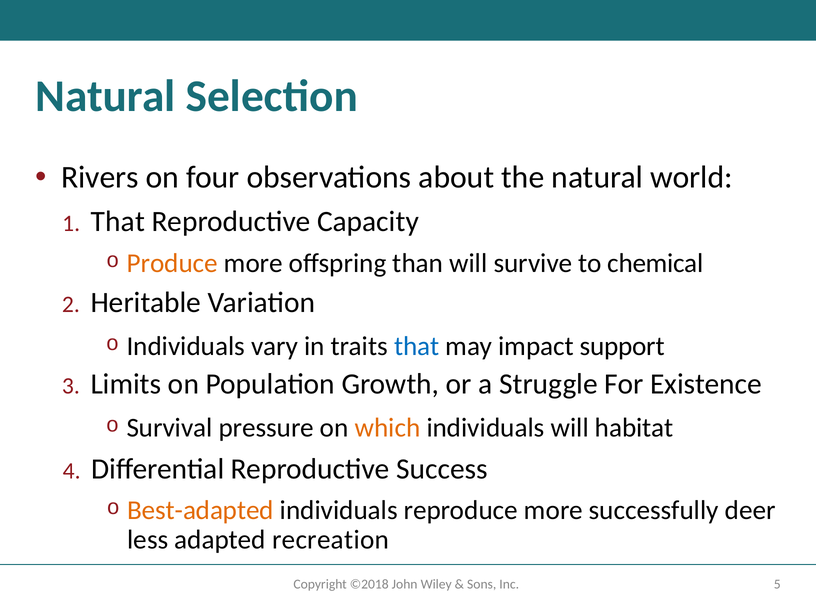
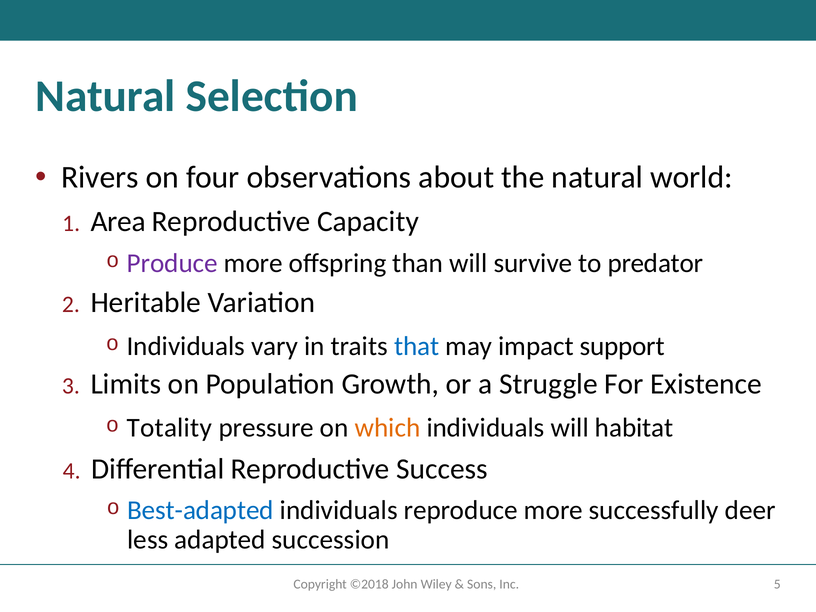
That at (118, 222): That -> Area
Produce colour: orange -> purple
chemical: chemical -> predator
Survival: Survival -> Totality
Best-adapted colour: orange -> blue
recreation: recreation -> succession
